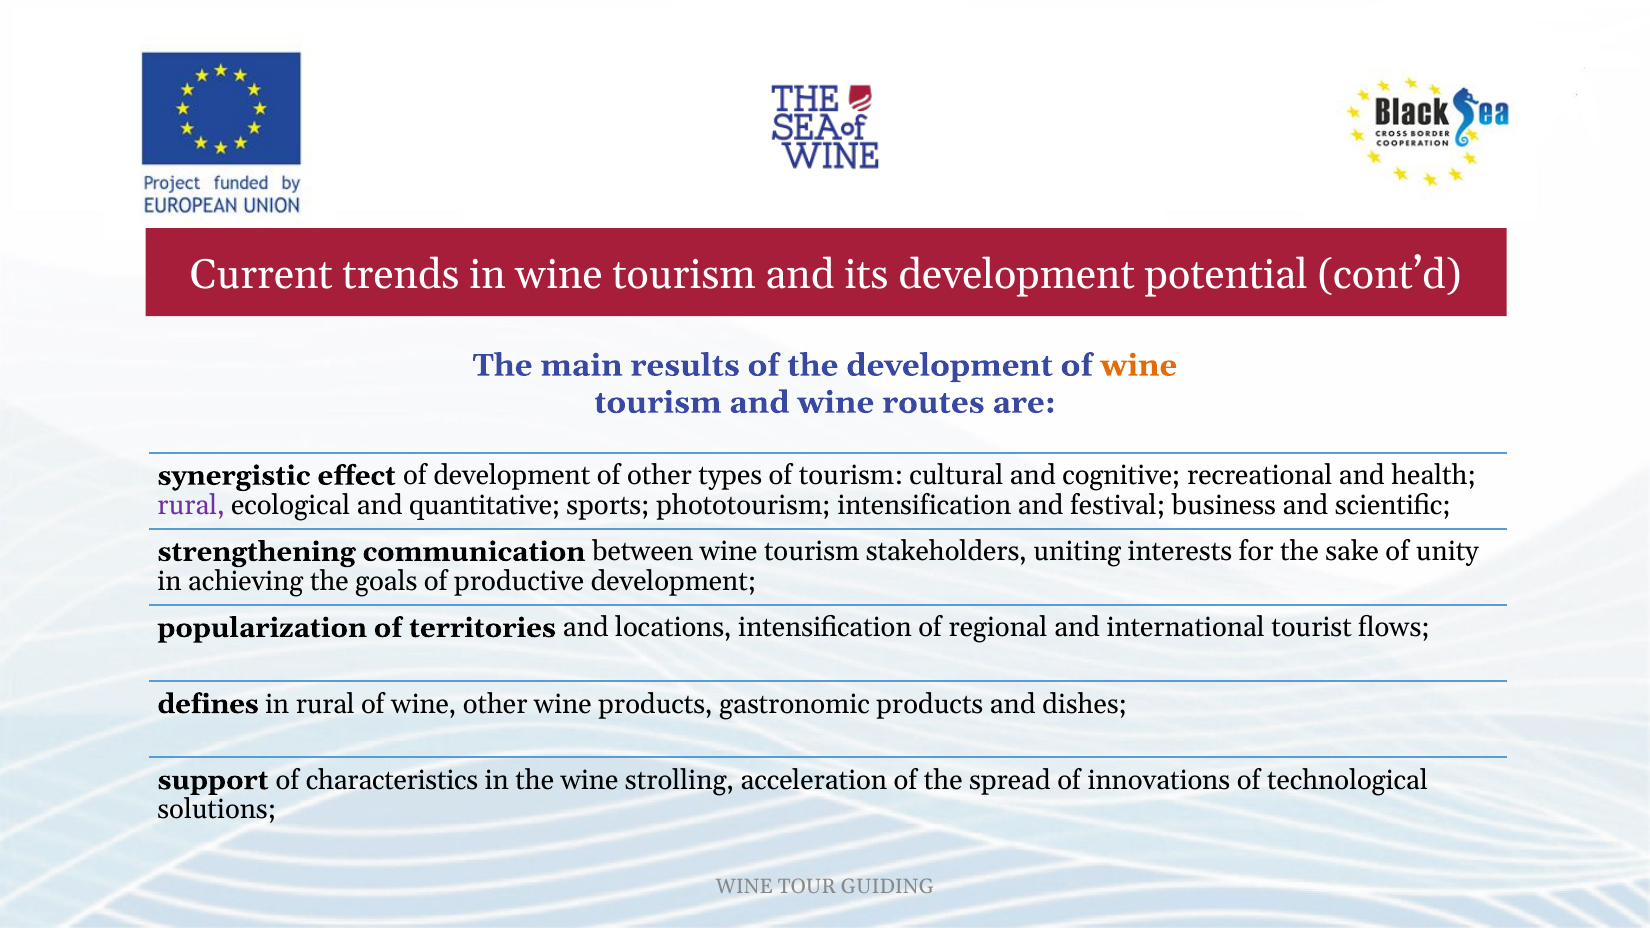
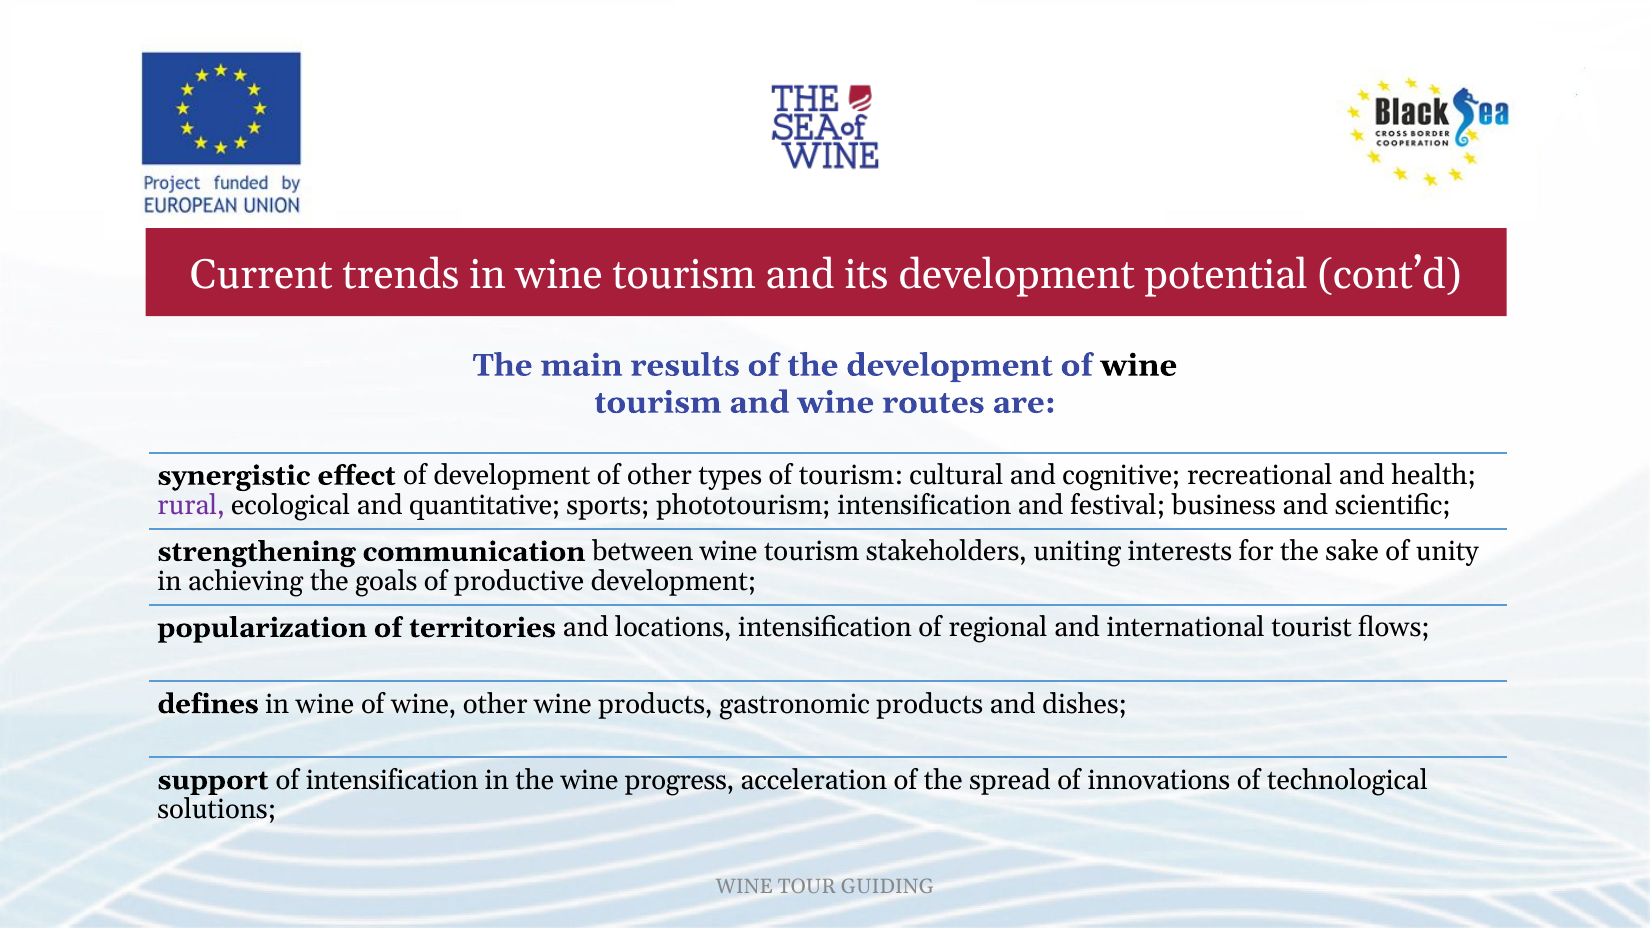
wine at (1139, 365) colour: orange -> black
rural at (325, 704): rural -> wine
of characteristics: characteristics -> intensification
strolling: strolling -> progress
